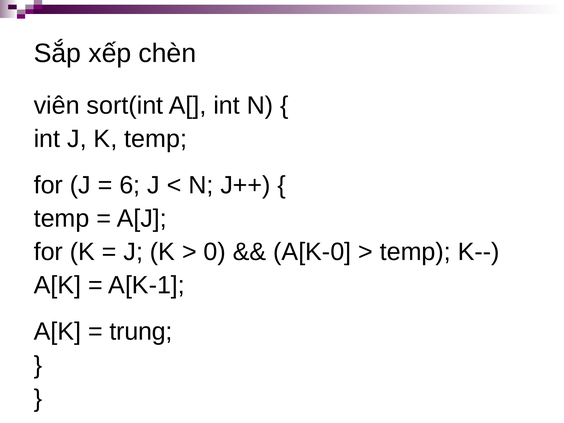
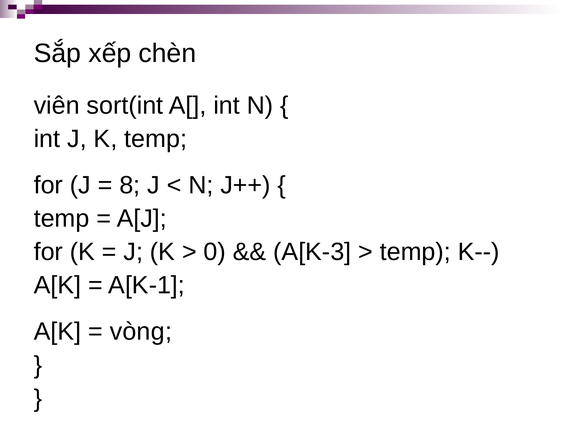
6: 6 -> 8
A[K-0: A[K-0 -> A[K-3
trung at (141, 332): trung -> vòng
